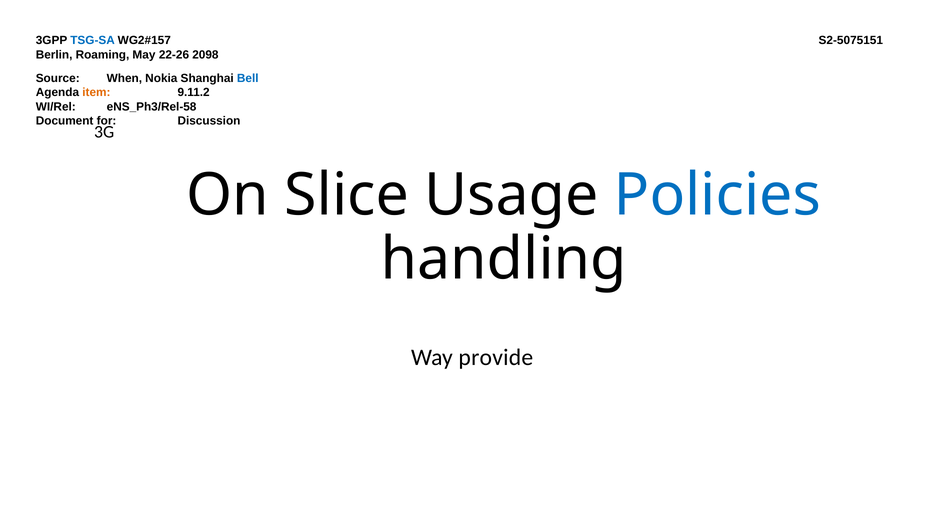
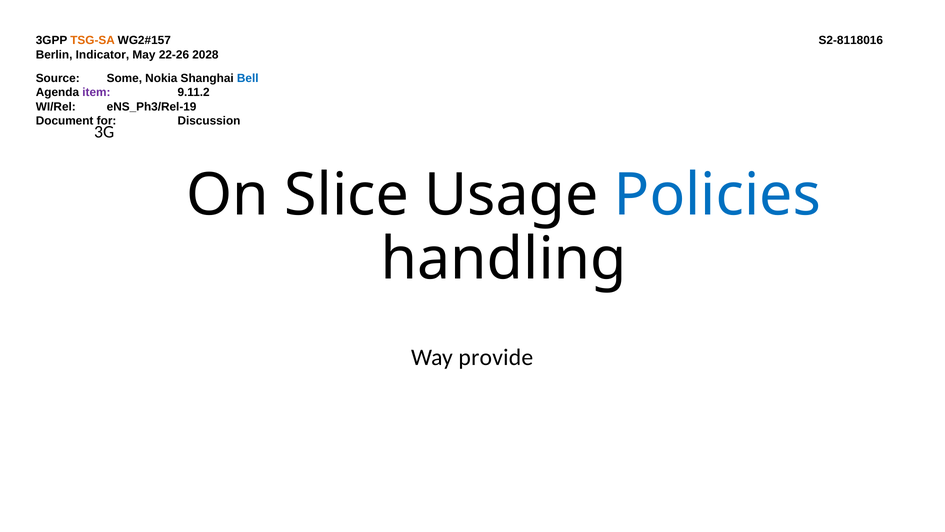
TSG-SA colour: blue -> orange
S2-5075151: S2-5075151 -> S2-8118016
Roaming: Roaming -> Indicator
2098: 2098 -> 2028
When: When -> Some
item colour: orange -> purple
eNS_Ph3/Rel-58: eNS_Ph3/Rel-58 -> eNS_Ph3/Rel-19
